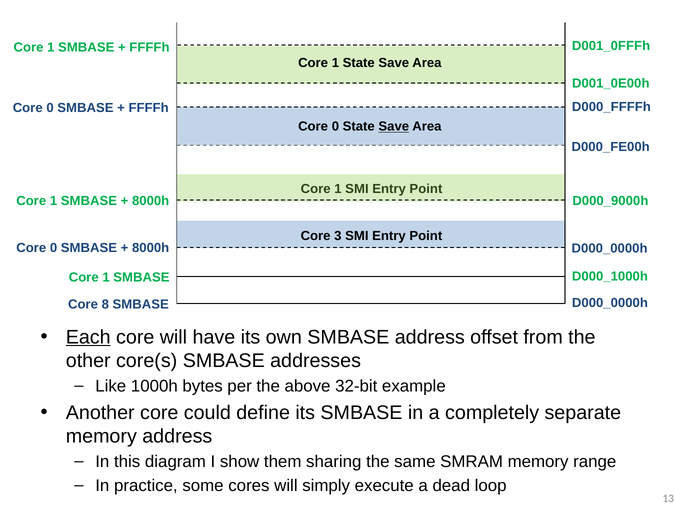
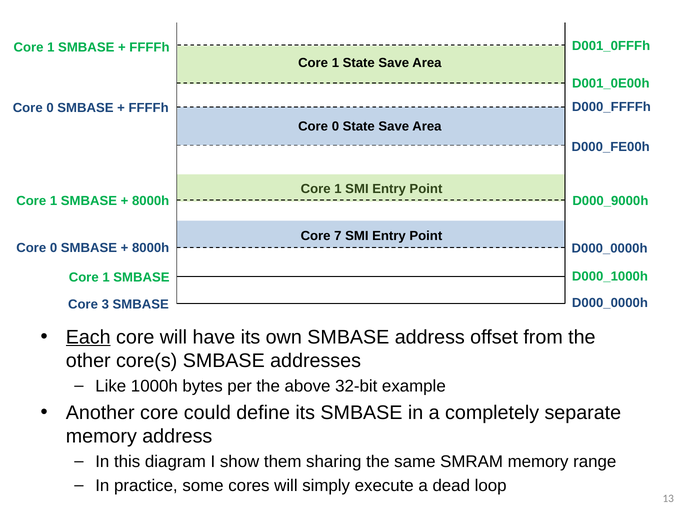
Save at (394, 127) underline: present -> none
3: 3 -> 7
8: 8 -> 3
